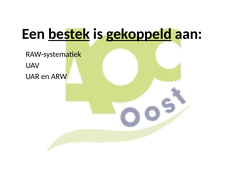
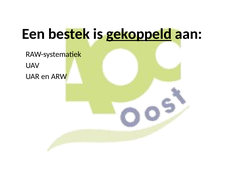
bestek underline: present -> none
